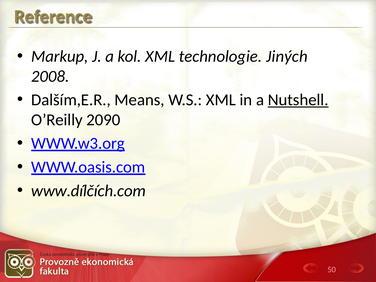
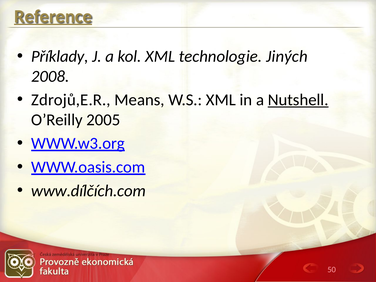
Reference underline: none -> present
Markup: Markup -> Příklady
Dalším,E.R: Dalším,E.R -> Zdrojů,E.R
2090: 2090 -> 2005
